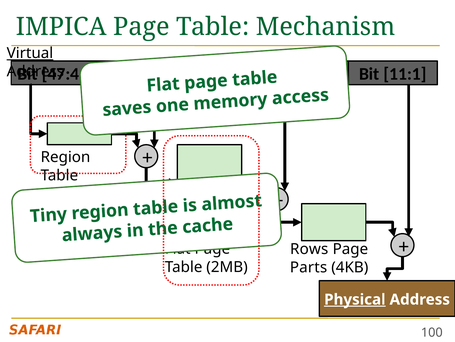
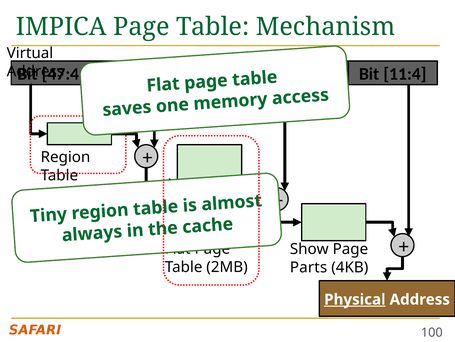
Virtual underline: present -> none
11:1: 11:1 -> 11:4
Rows: Rows -> Show
